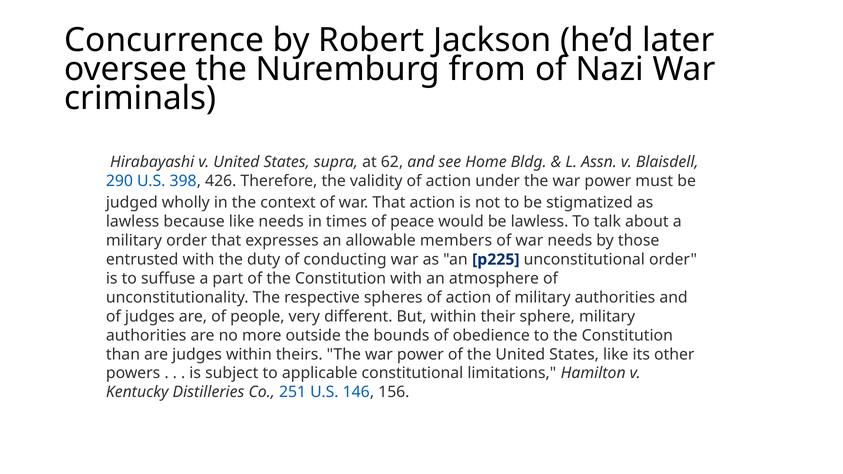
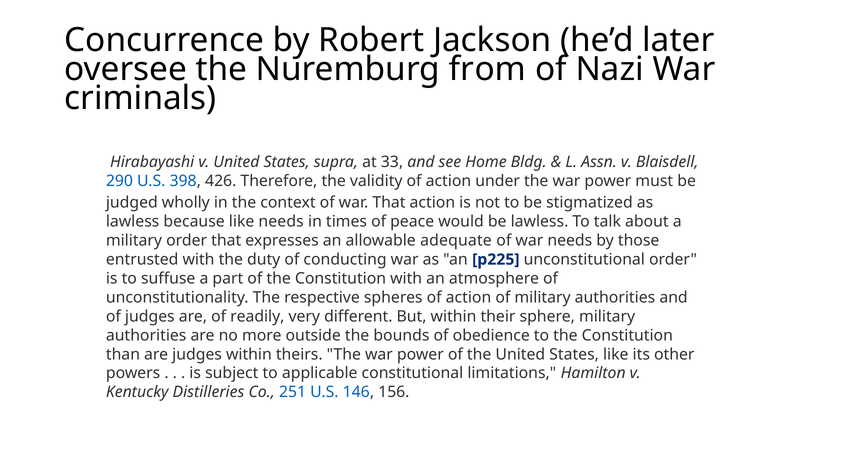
62: 62 -> 33
members: members -> adequate
people: people -> readily
